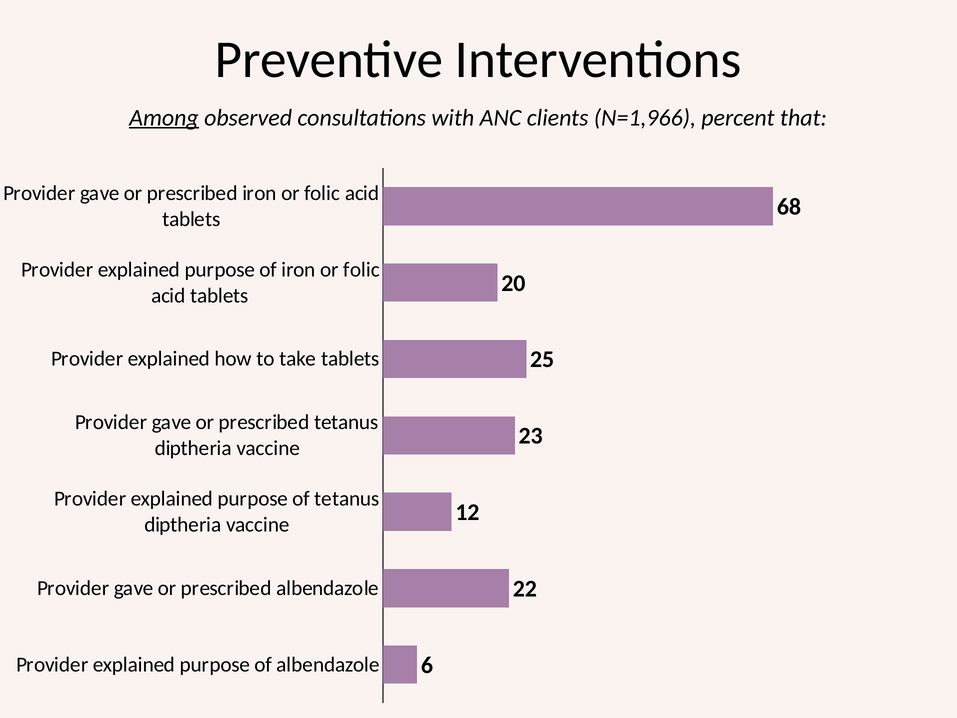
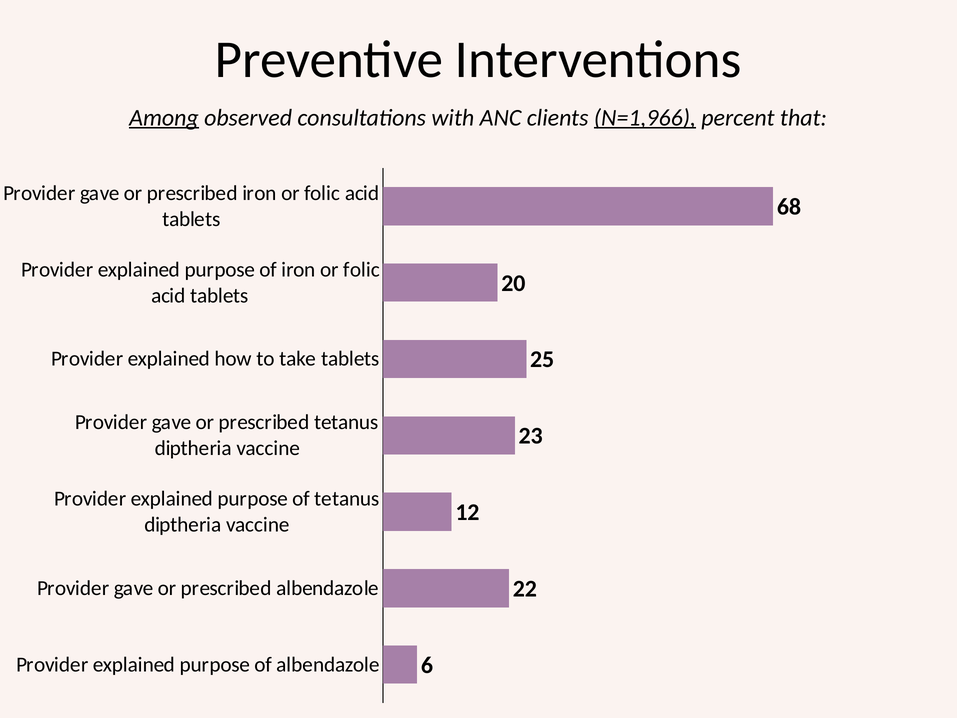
N=1,966 underline: none -> present
